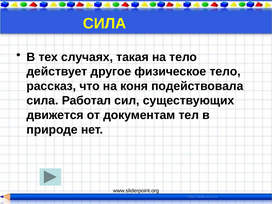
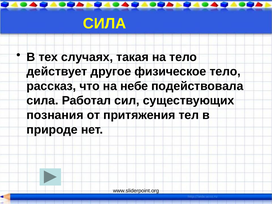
коня: коня -> небе
движется: движется -> познания
документам: документам -> притяжения
